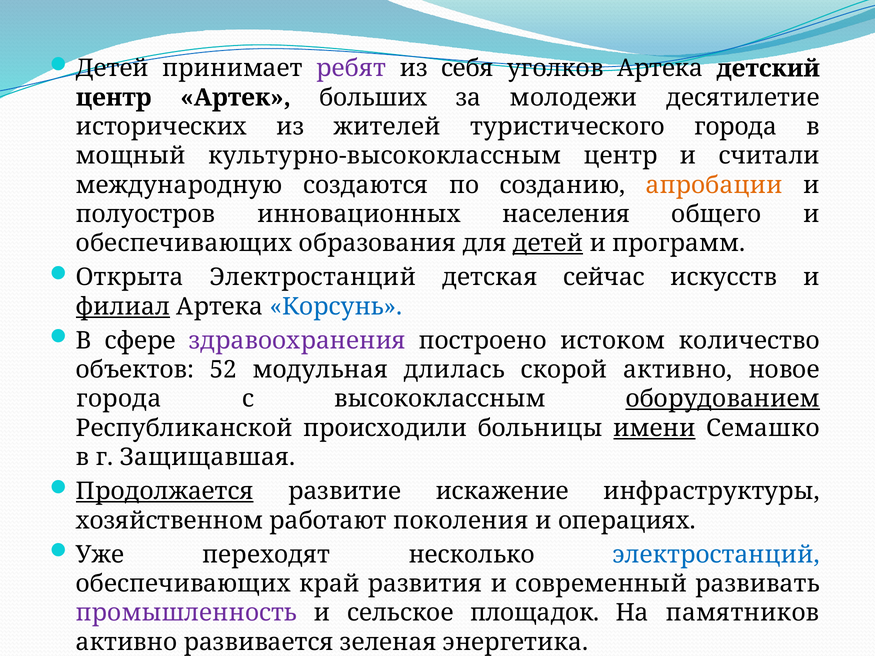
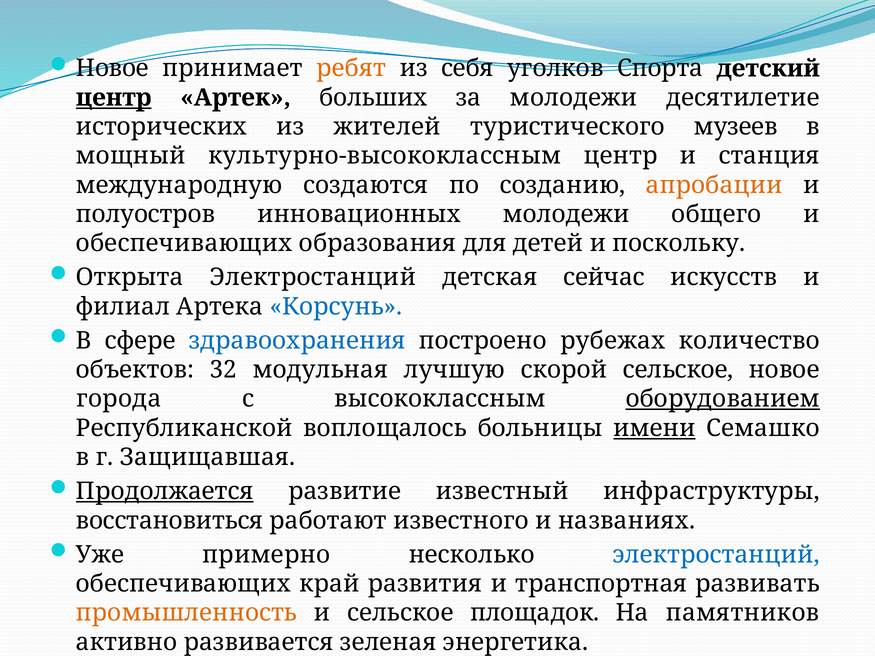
Детей at (112, 68): Детей -> Новое
ребят colour: purple -> orange
уголков Артека: Артека -> Спорта
центр at (114, 98) underline: none -> present
туристического города: города -> музеев
считали: считали -> станция
инновационных населения: населения -> молодежи
детей at (548, 244) underline: present -> none
программ: программ -> поскольку
филиал underline: present -> none
здравоохранения colour: purple -> blue
истоком: истоком -> рубежах
52: 52 -> 32
длилась: длилась -> лучшую
скорой активно: активно -> сельское
происходили: происходили -> воплощалось
искажение: искажение -> известный
хозяйственном: хозяйственном -> восстановиться
поколения: поколения -> известного
операциях: операциях -> названиях
переходят: переходят -> примерно
современный: современный -> транспортная
промышленность colour: purple -> orange
